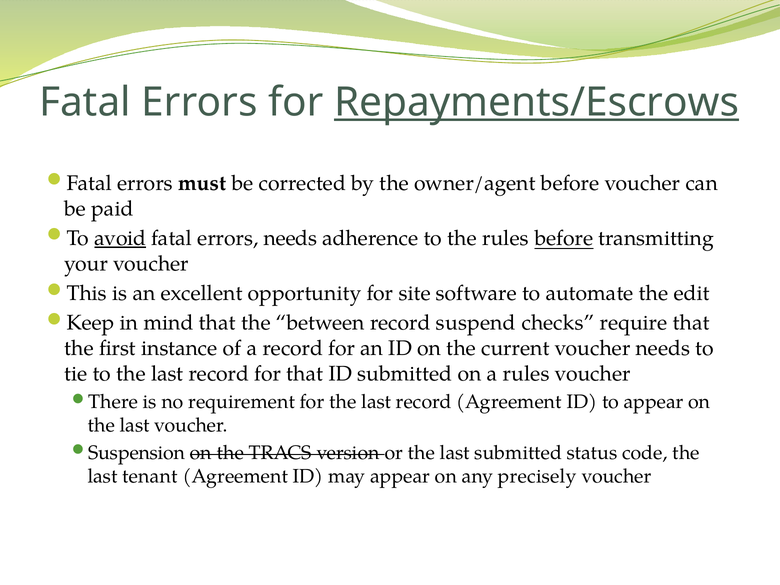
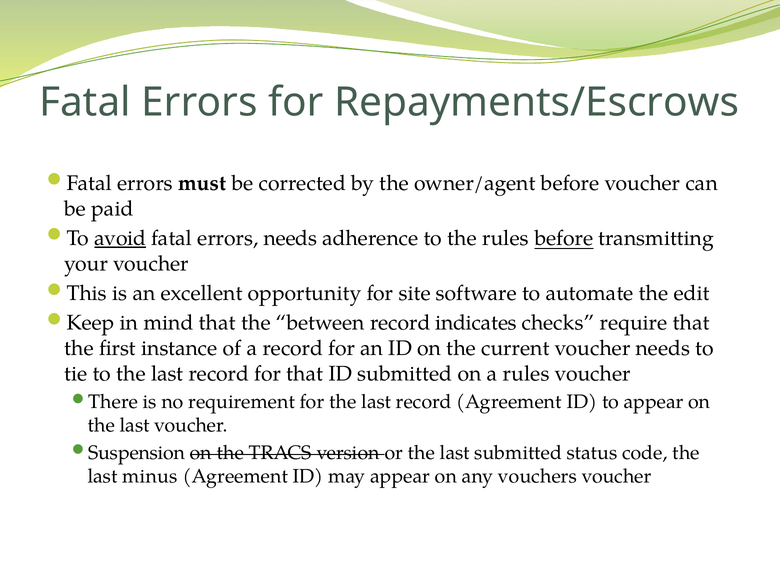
Repayments/Escrows underline: present -> none
suspend: suspend -> indicates
tenant: tenant -> minus
precisely: precisely -> vouchers
